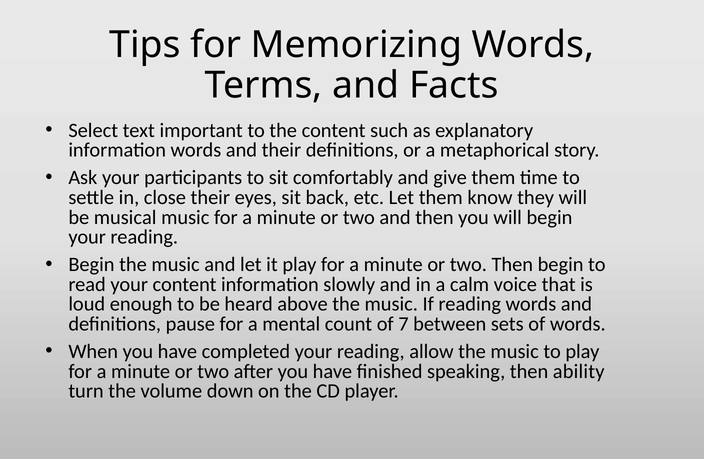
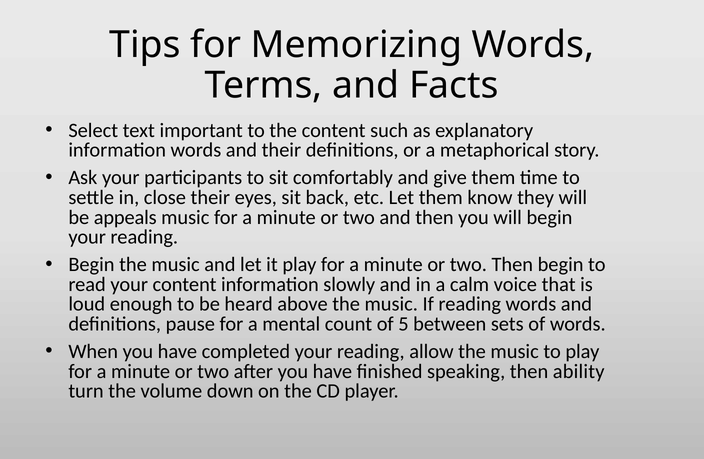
musical: musical -> appeals
7: 7 -> 5
